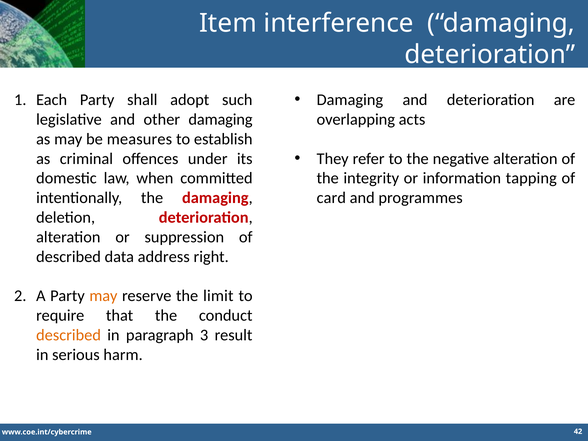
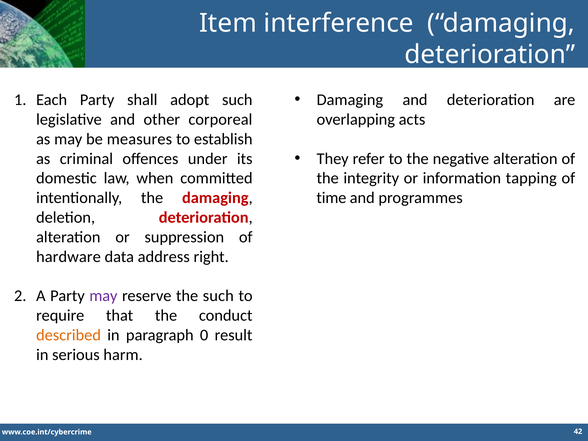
other damaging: damaging -> corporeal
card: card -> time
described at (69, 257): described -> hardware
may at (103, 296) colour: orange -> purple
the limit: limit -> such
3: 3 -> 0
